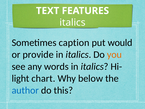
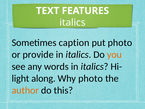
put would: would -> photo
chart: chart -> along
Why below: below -> photo
author colour: blue -> orange
